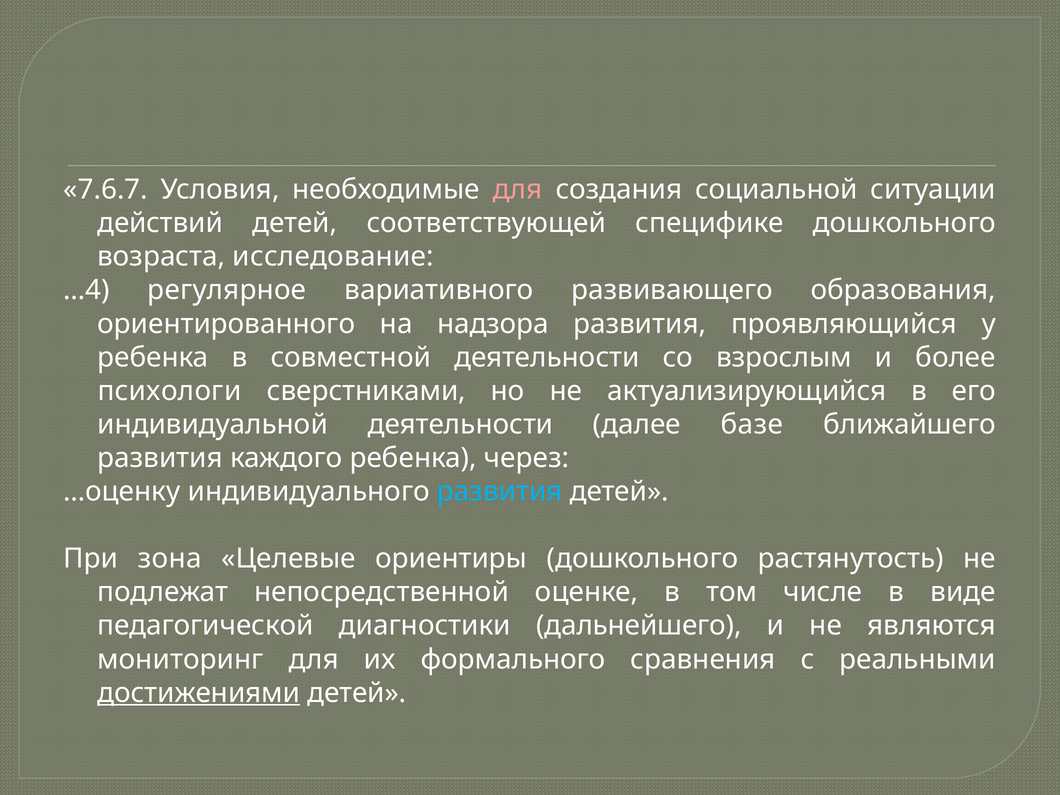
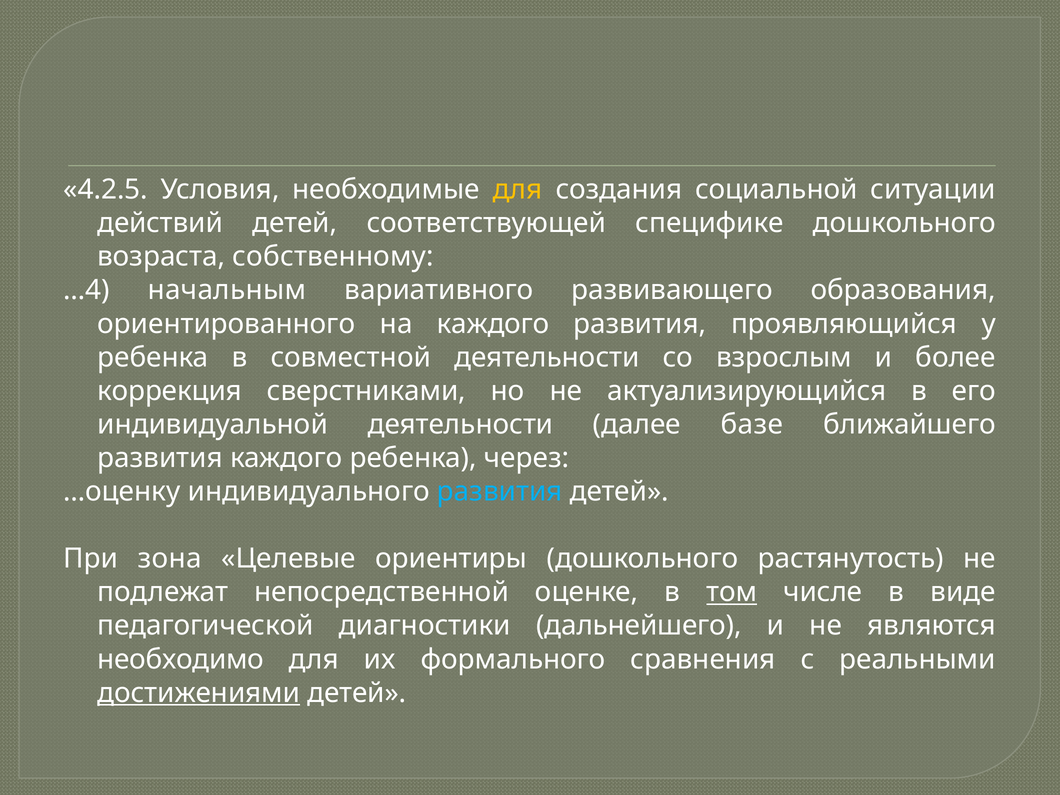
7.6.7: 7.6.7 -> 4.2.5
для at (518, 190) colour: pink -> yellow
исследование: исследование -> собственному
регулярное: регулярное -> начальным
на надзора: надзора -> каждого
психологи: психологи -> коррекция
том underline: none -> present
мониторинг: мониторинг -> необходимо
